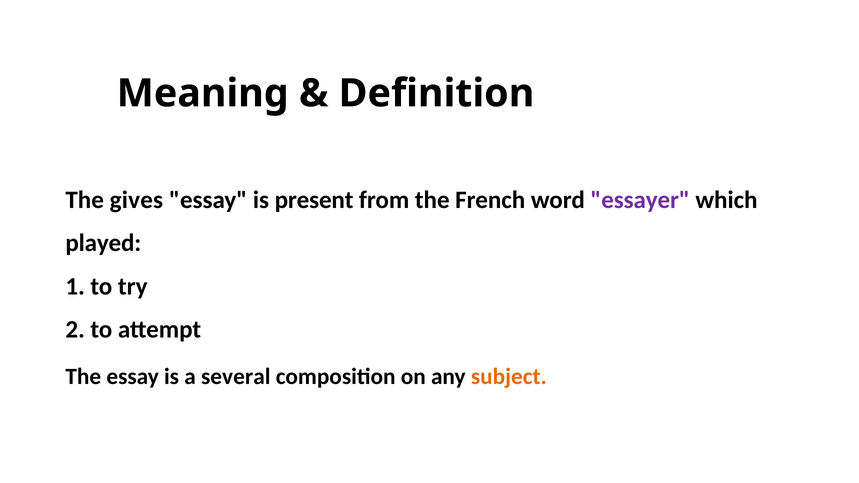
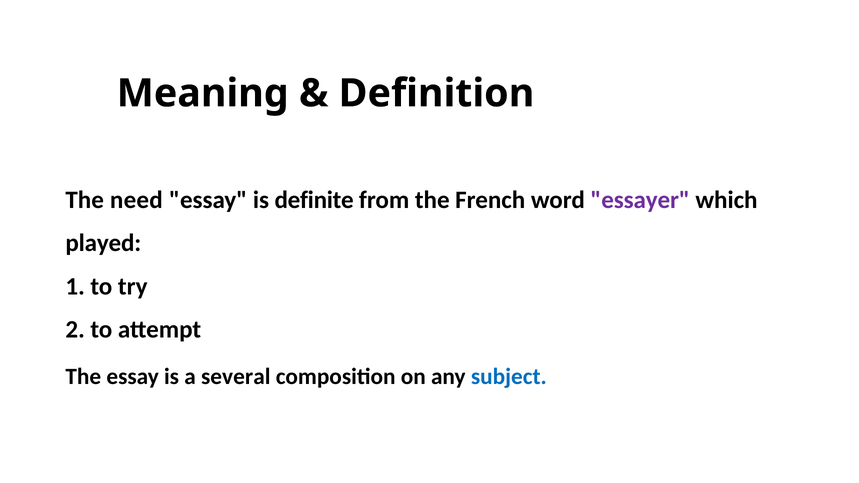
gives: gives -> need
present: present -> definite
subject colour: orange -> blue
